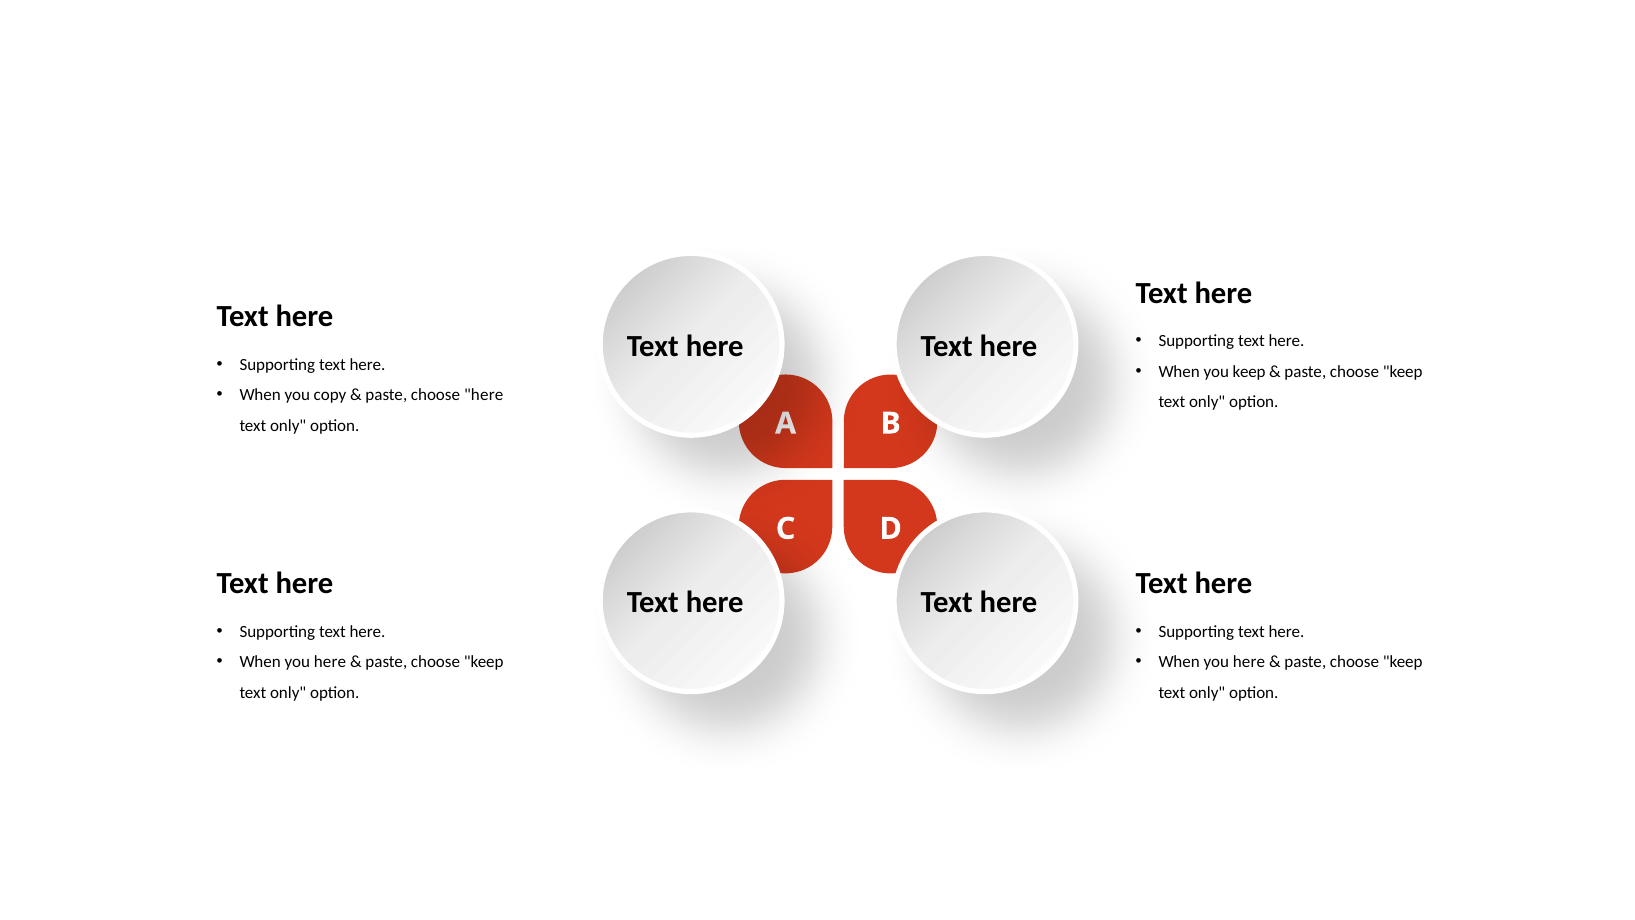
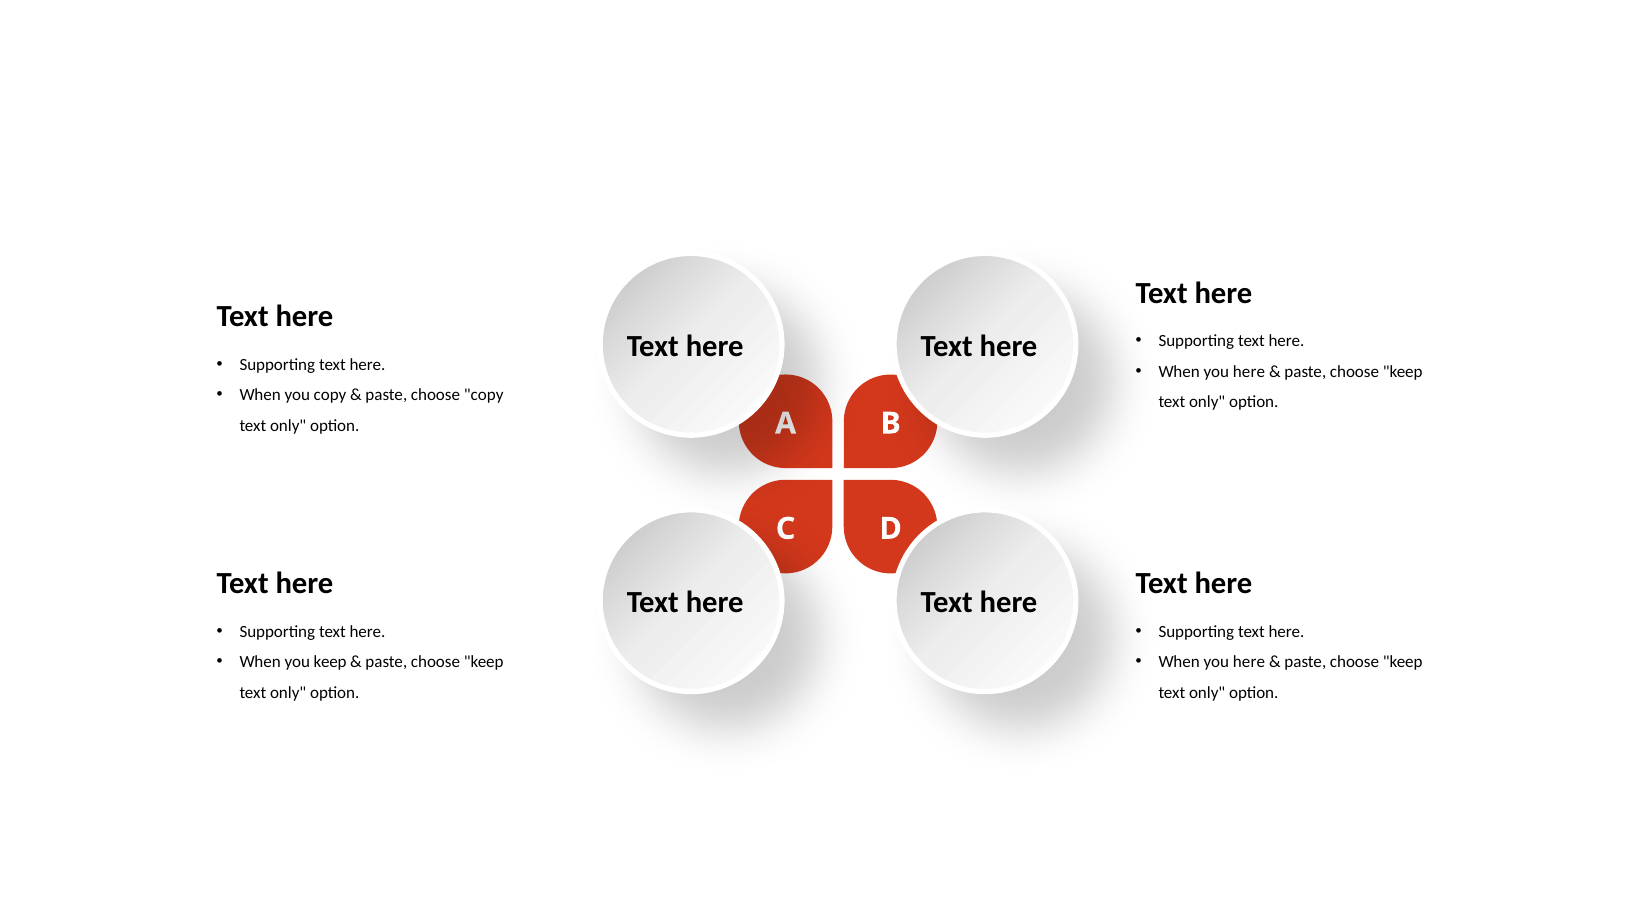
keep at (1249, 372): keep -> here
choose here: here -> copy
here at (330, 662): here -> keep
